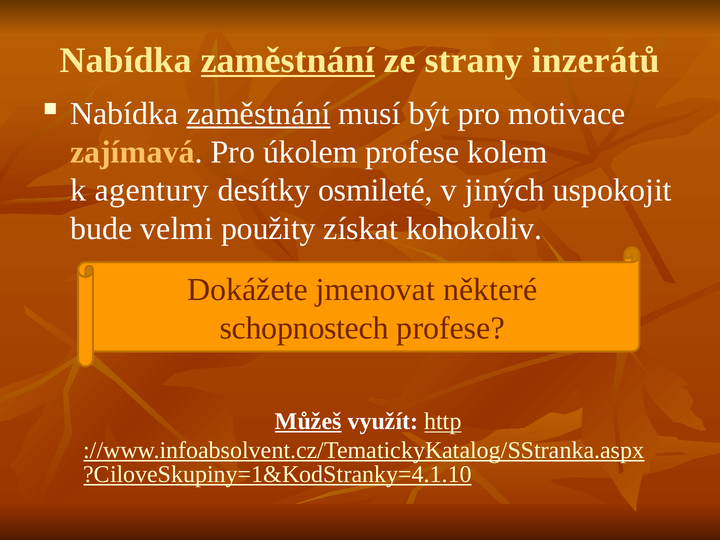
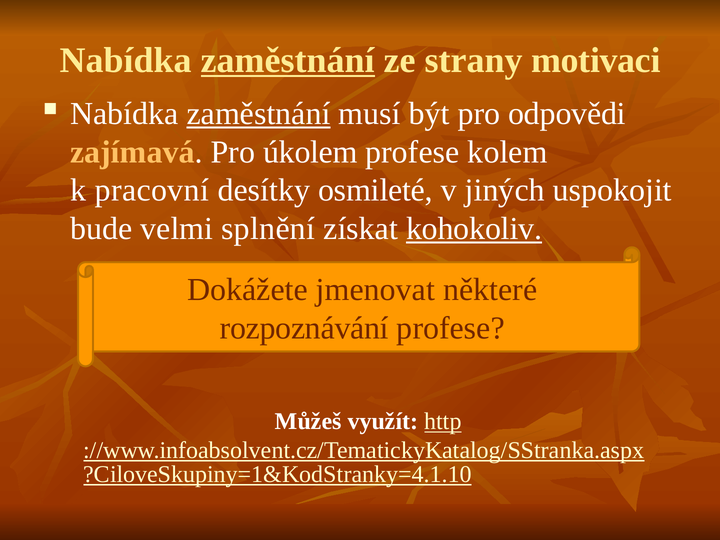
inzerátů: inzerátů -> motivaci
motivace: motivace -> odpovědi
agentury: agentury -> pracovní
použity: použity -> splnění
kohokoliv underline: none -> present
schopnostech: schopnostech -> rozpoznávání
Můžeš underline: present -> none
